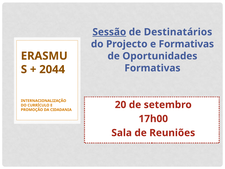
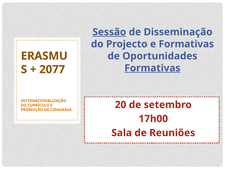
Destinatários: Destinatários -> Disseminação
Formativas at (152, 68) underline: none -> present
2044: 2044 -> 2077
